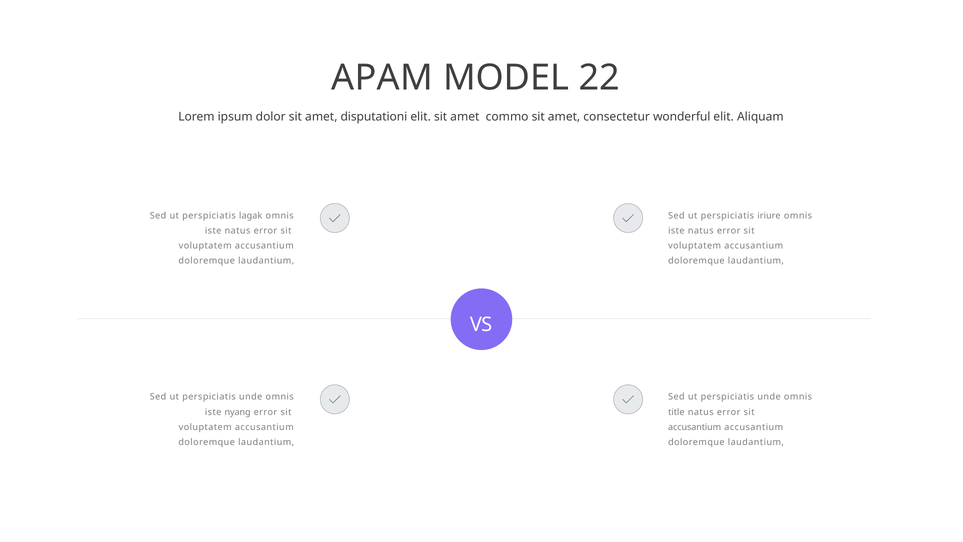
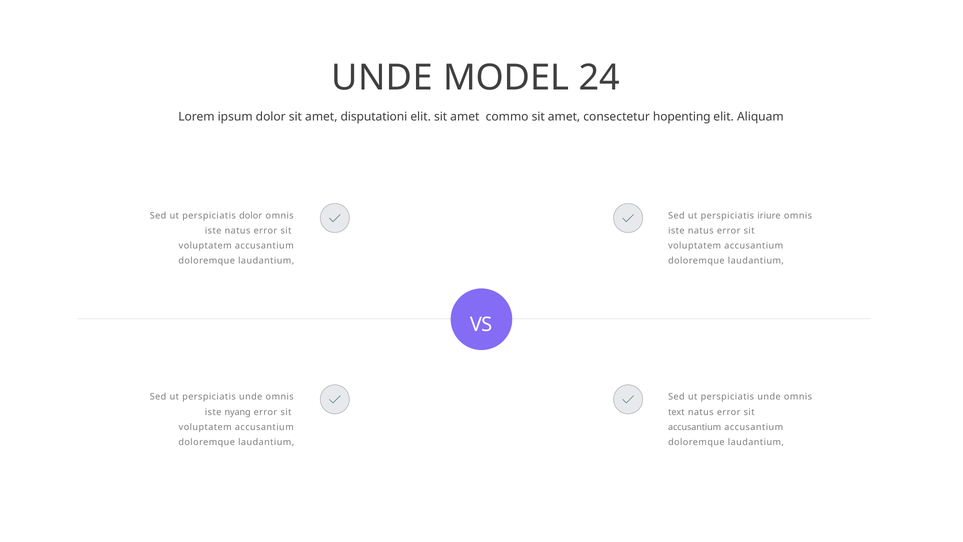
APAM at (382, 78): APAM -> UNDE
22: 22 -> 24
wonderful: wonderful -> hopenting
perspiciatis lagak: lagak -> dolor
title: title -> text
